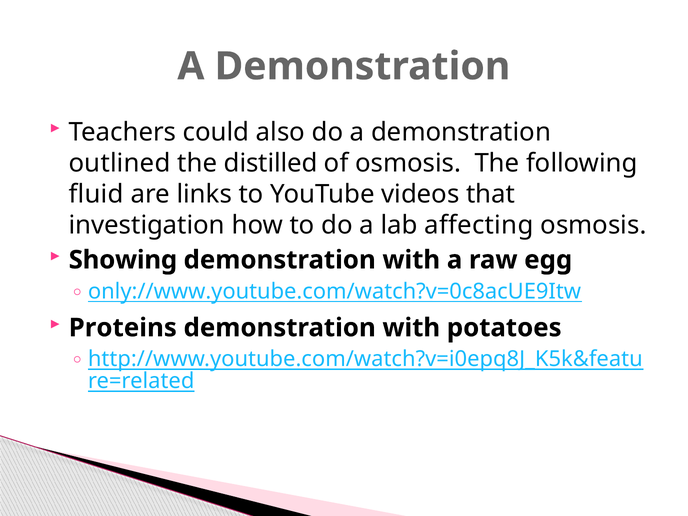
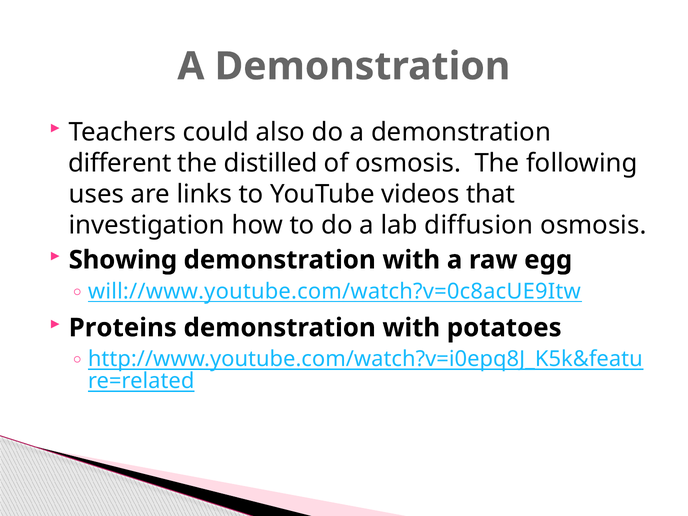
outlined: outlined -> different
fluid: fluid -> uses
affecting: affecting -> diffusion
only://www.youtube.com/watch?v=0c8acUE9Itw: only://www.youtube.com/watch?v=0c8acUE9Itw -> will://www.youtube.com/watch?v=0c8acUE9Itw
